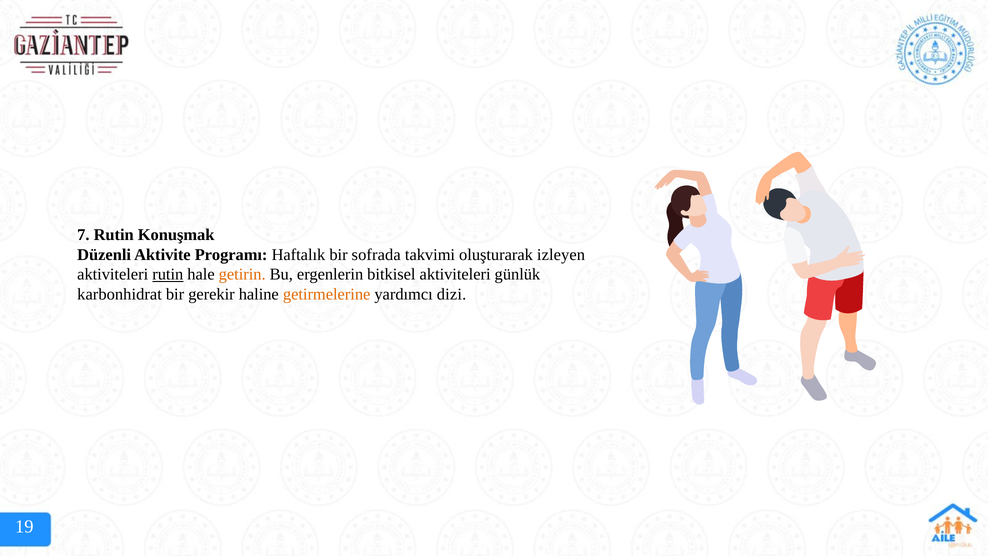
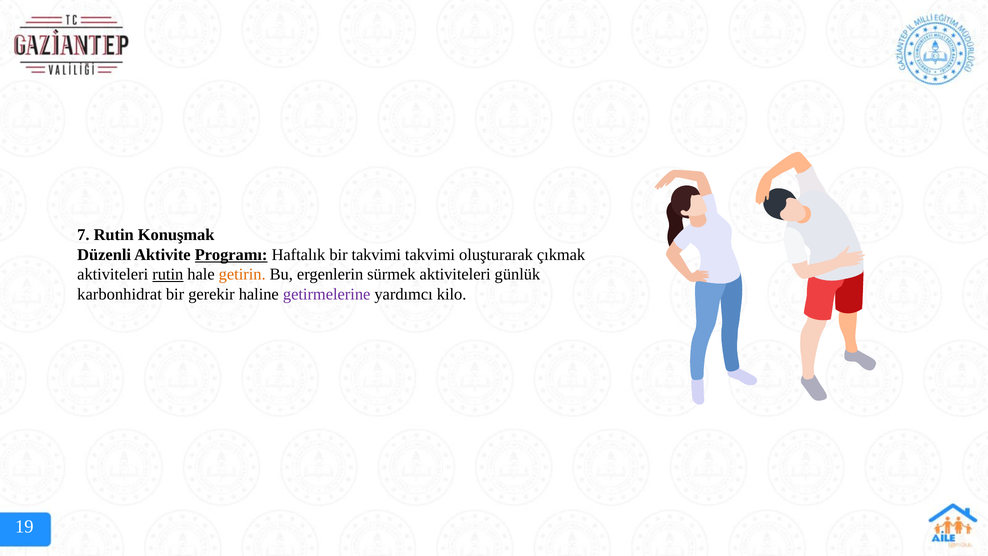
Programı underline: none -> present
bir sofrada: sofrada -> takvimi
izleyen: izleyen -> çıkmak
bitkisel: bitkisel -> sürmek
getirmelerine colour: orange -> purple
dizi: dizi -> kilo
